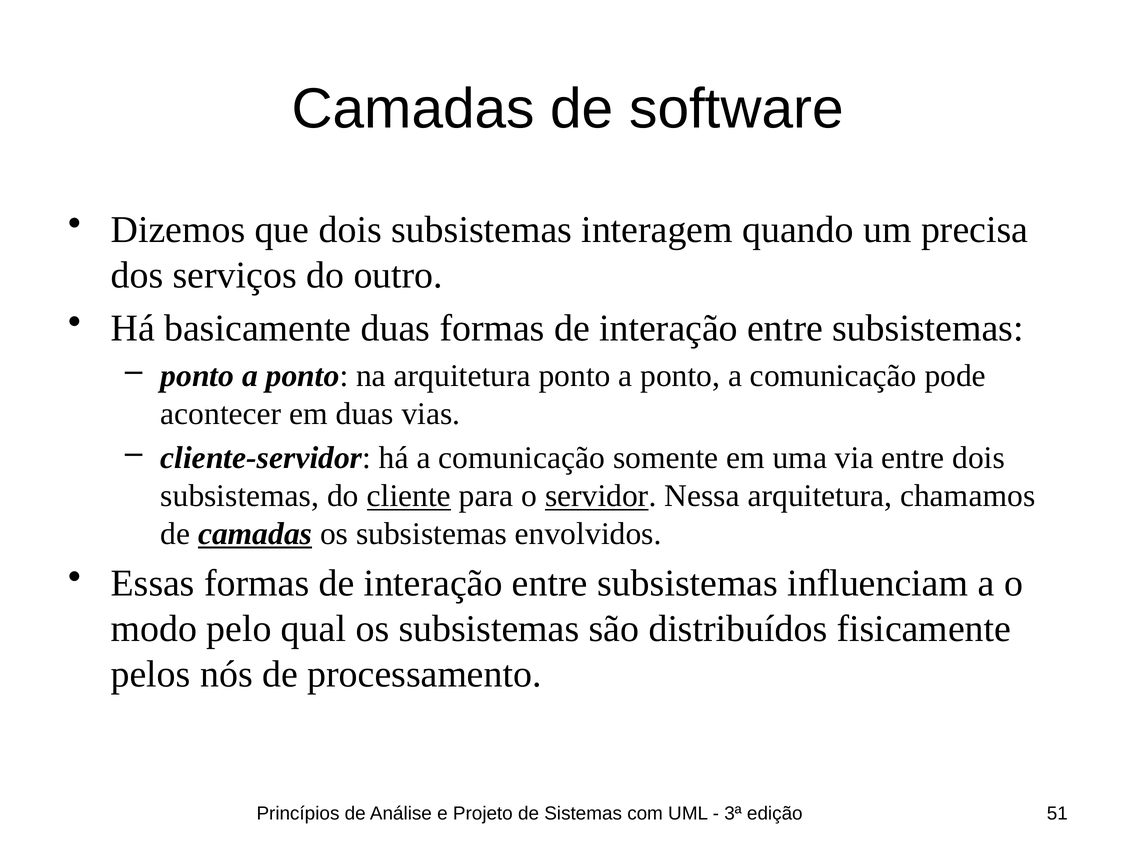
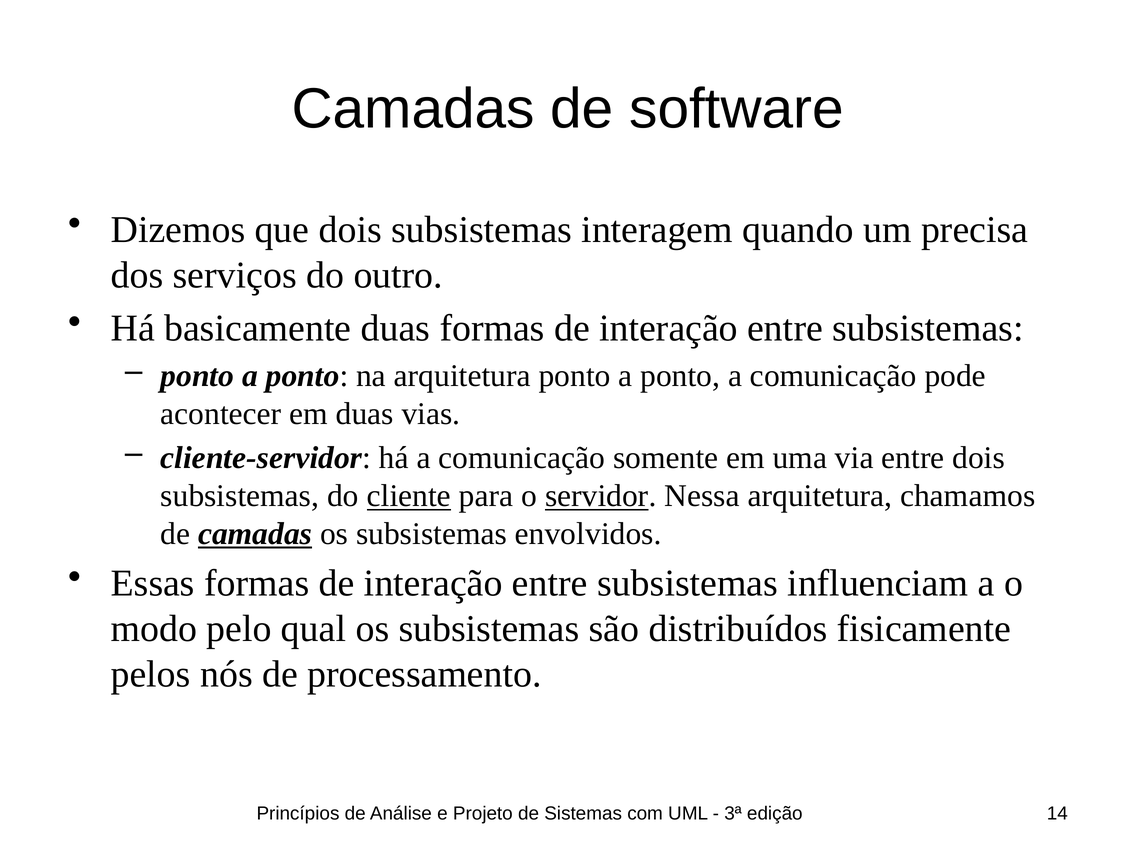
51: 51 -> 14
